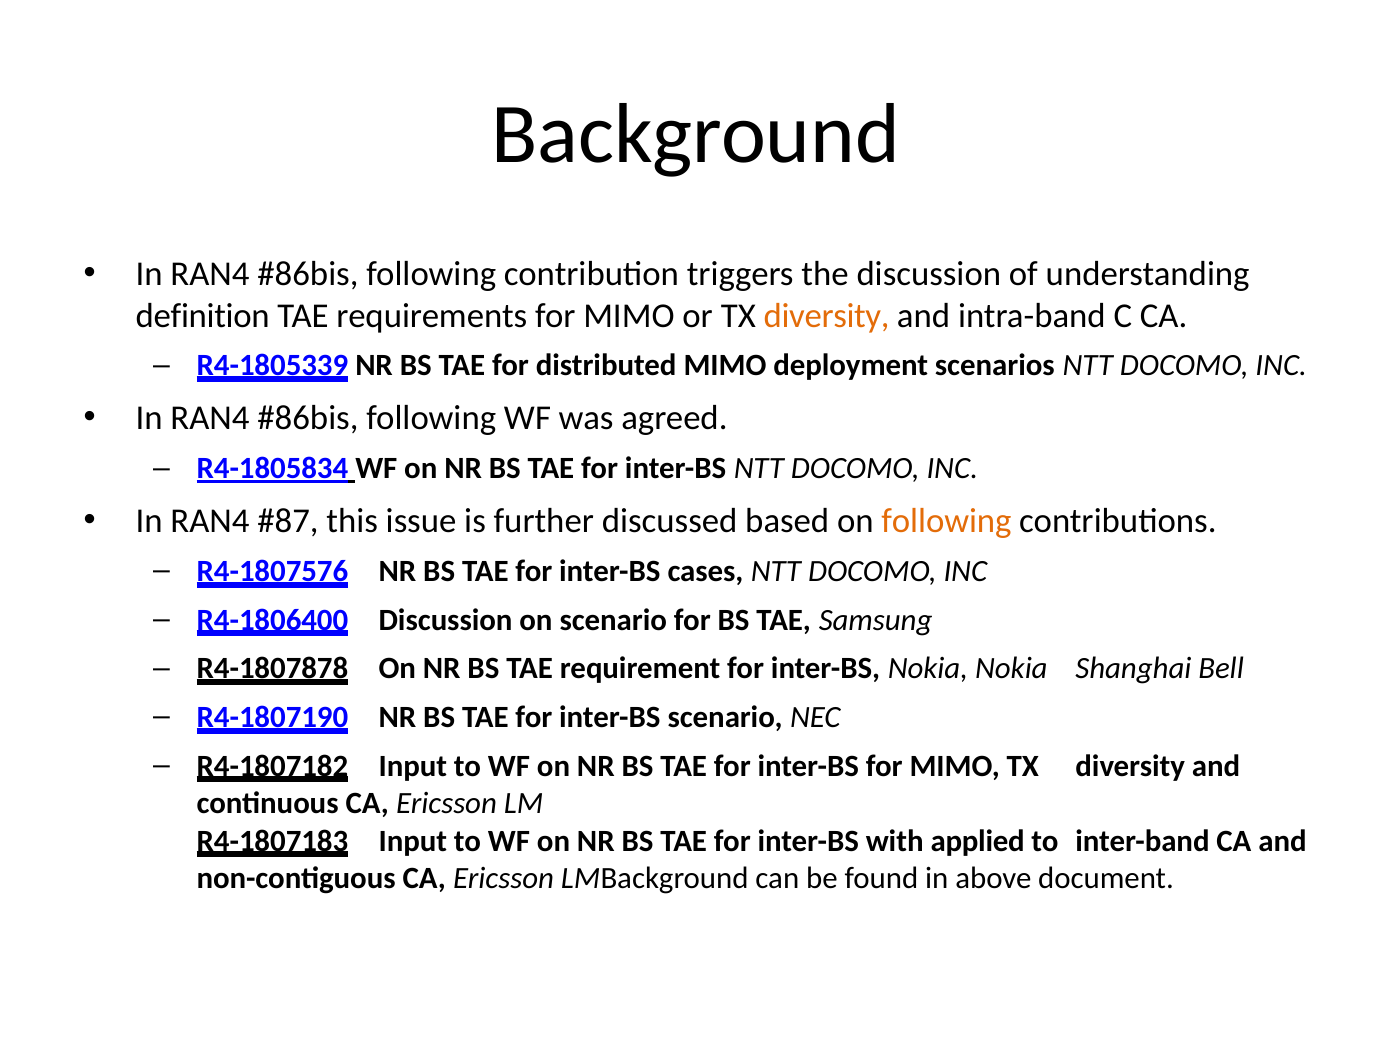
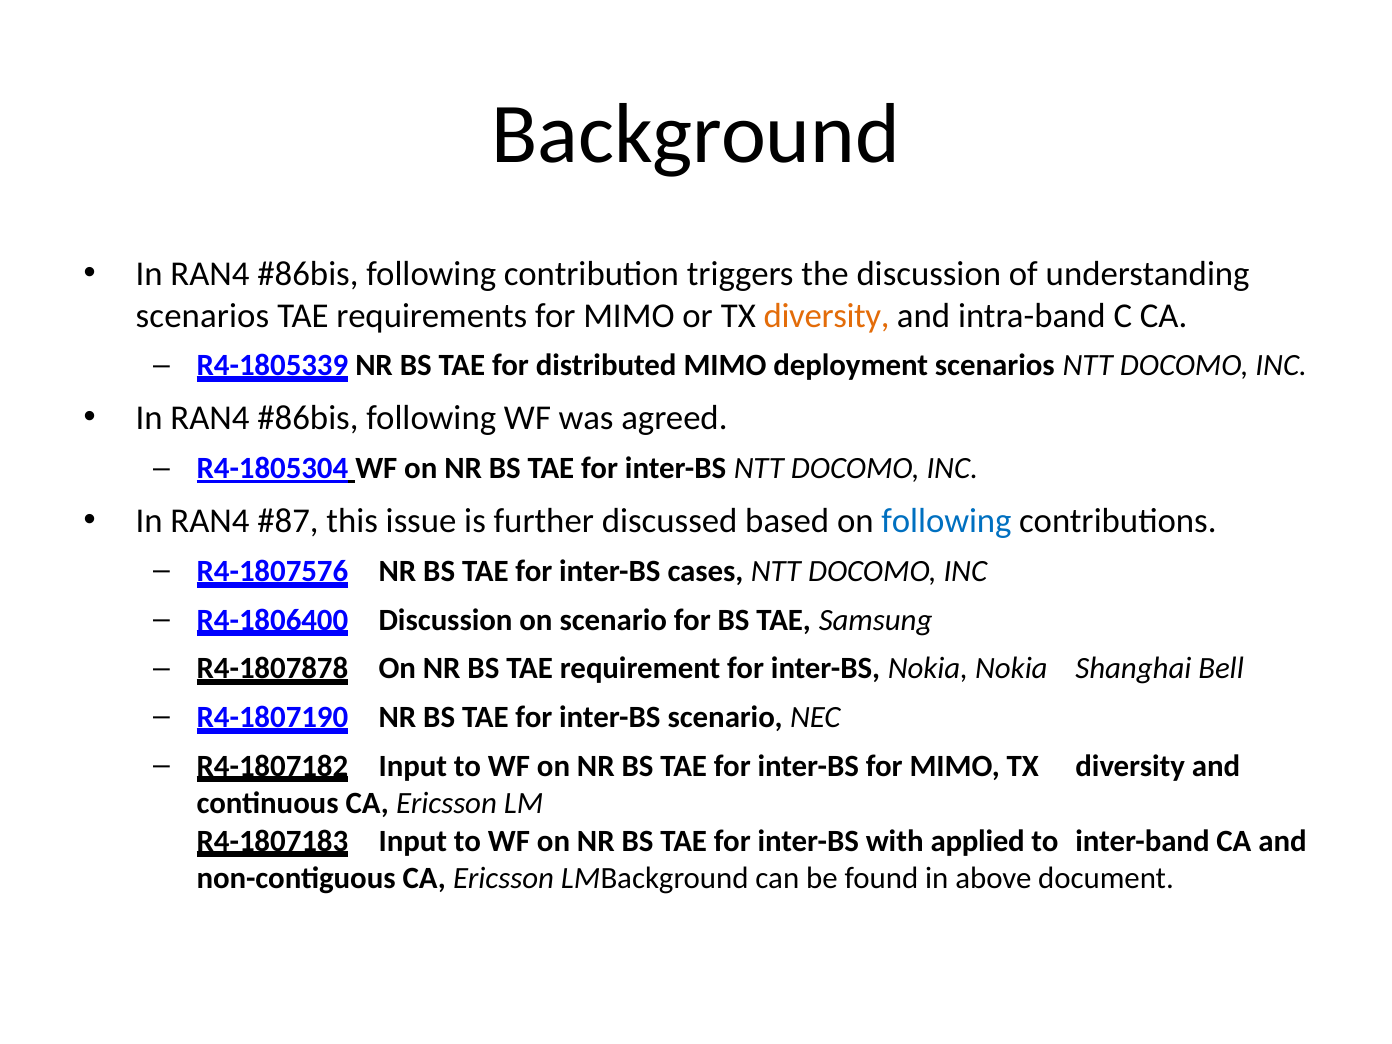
definition at (203, 316): definition -> scenarios
R4-1805834: R4-1805834 -> R4-1805304
following at (946, 521) colour: orange -> blue
